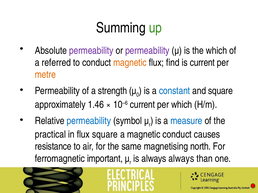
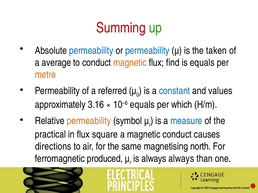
Summing colour: black -> red
permeability at (91, 51) colour: purple -> blue
permeability at (147, 51) colour: purple -> blue
the which: which -> taken
referred: referred -> average
is current: current -> equals
strength: strength -> referred
and square: square -> values
1.46: 1.46 -> 3.16
10–6 current: current -> equals
permeability at (89, 121) colour: blue -> orange
resistance: resistance -> directions
important: important -> produced
